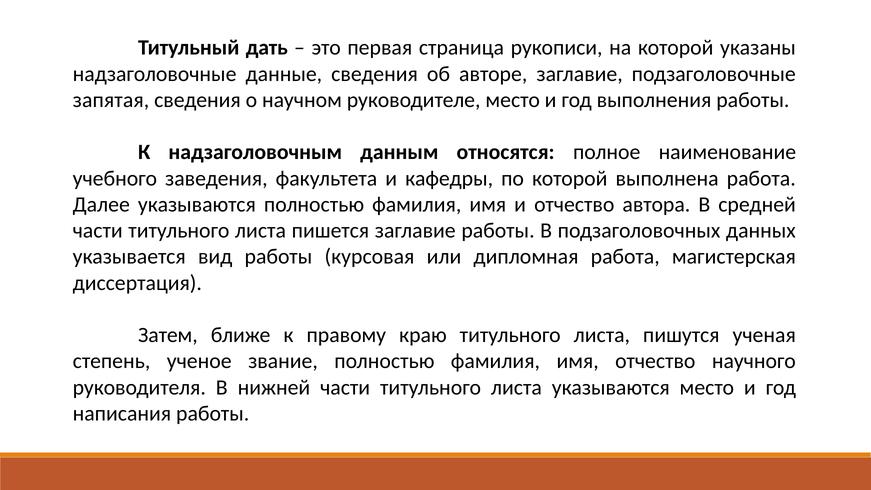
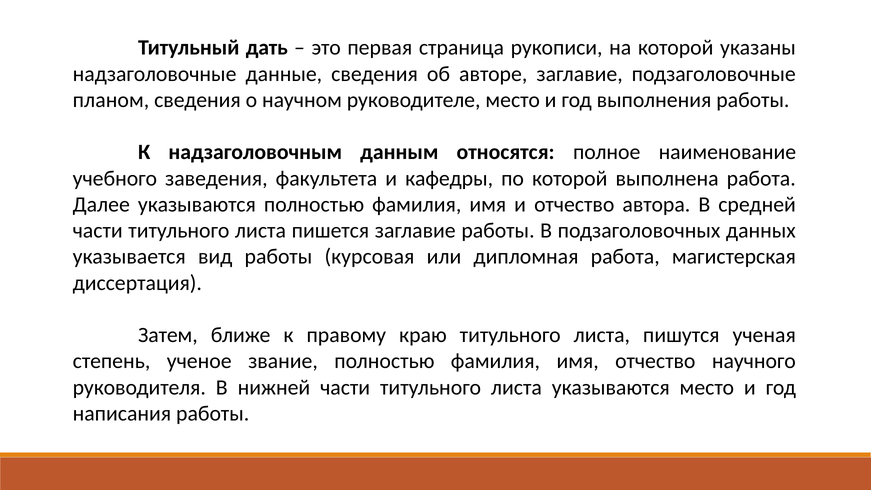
запятая: запятая -> планом
